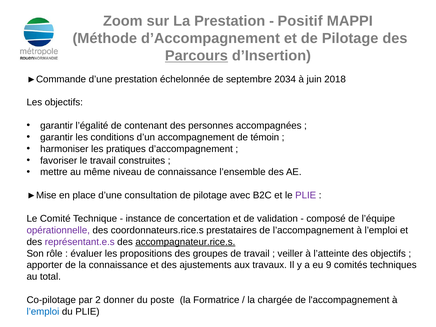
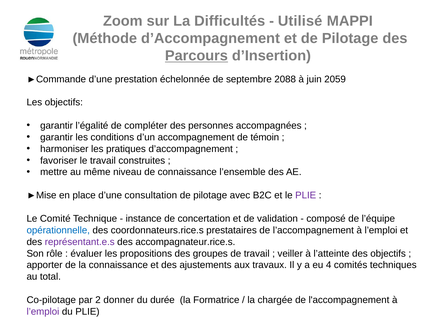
La Prestation: Prestation -> Difficultés
Positif: Positif -> Utilisé
2034: 2034 -> 2088
2018: 2018 -> 2059
contenant: contenant -> compléter
opérationnelle colour: purple -> blue
accompagnateur.rice.s underline: present -> none
9: 9 -> 4
poste: poste -> durée
l’emploi at (43, 312) colour: blue -> purple
